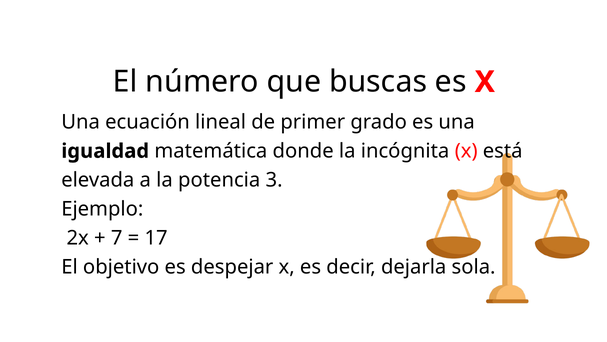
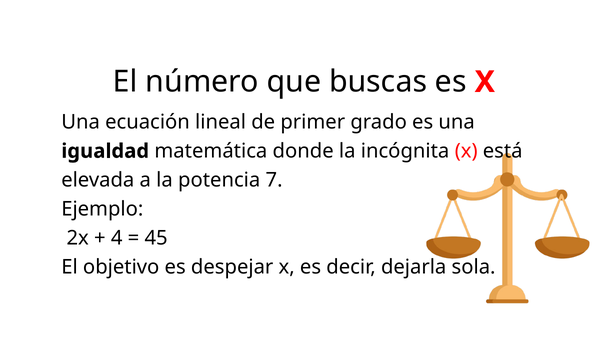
3: 3 -> 7
7: 7 -> 4
17: 17 -> 45
